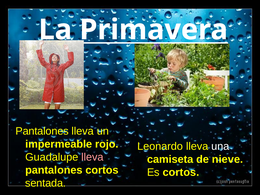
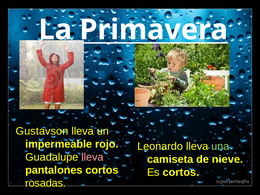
Pantalones at (42, 131): Pantalones -> Gustavson
una colour: white -> light green
sentada: sentada -> rosadas
